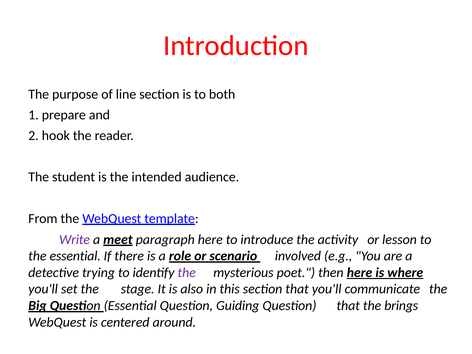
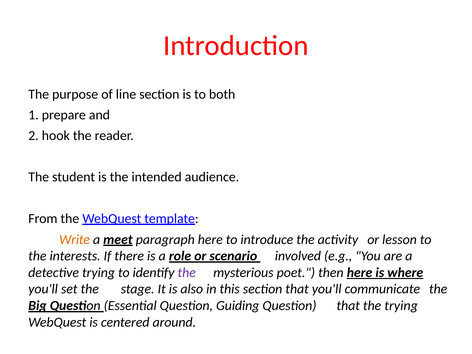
Write colour: purple -> orange
the essential: essential -> interests
the brings: brings -> trying
